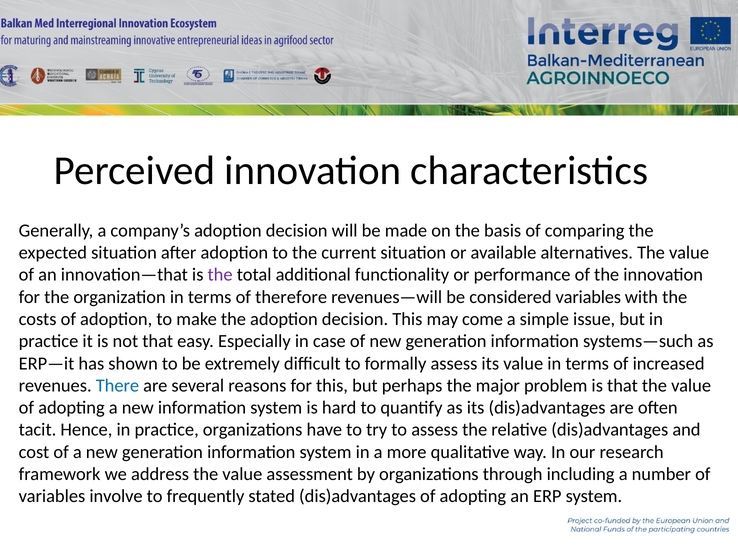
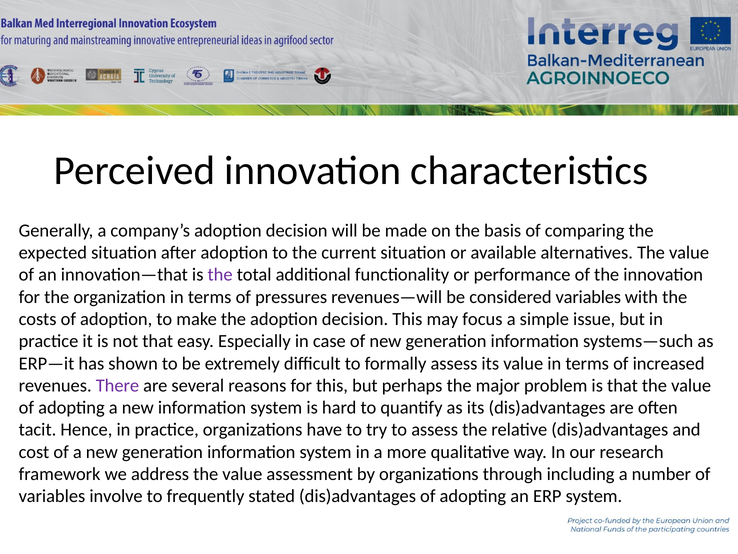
therefore: therefore -> pressures
come: come -> focus
There colour: blue -> purple
